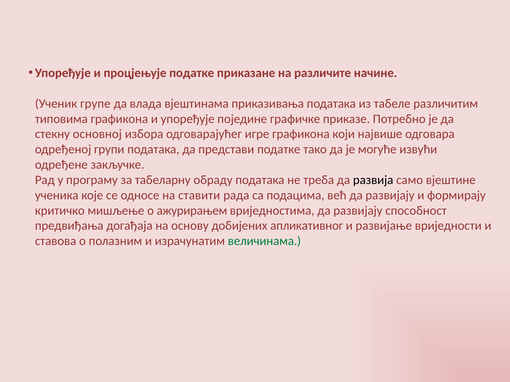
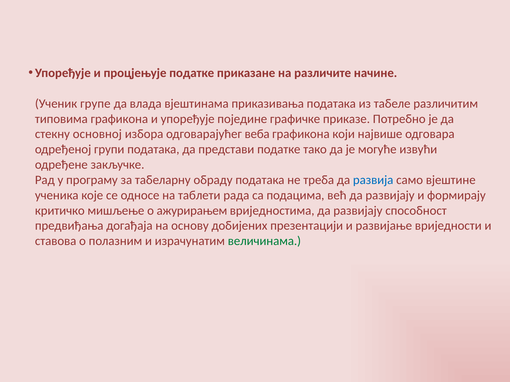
игре: игре -> веба
развија colour: black -> blue
ставити: ставити -> таблети
апликативног: апликативног -> презентацији
